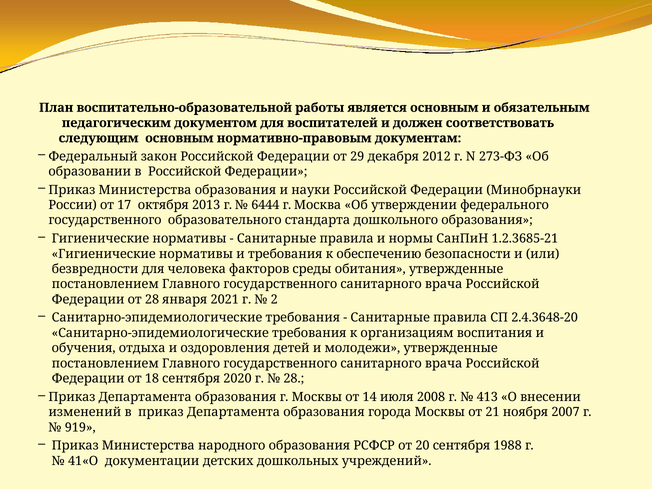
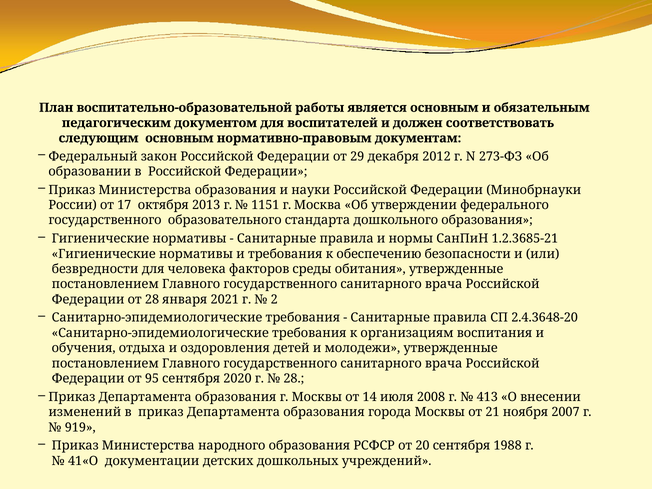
6444: 6444 -> 1151
18: 18 -> 95
